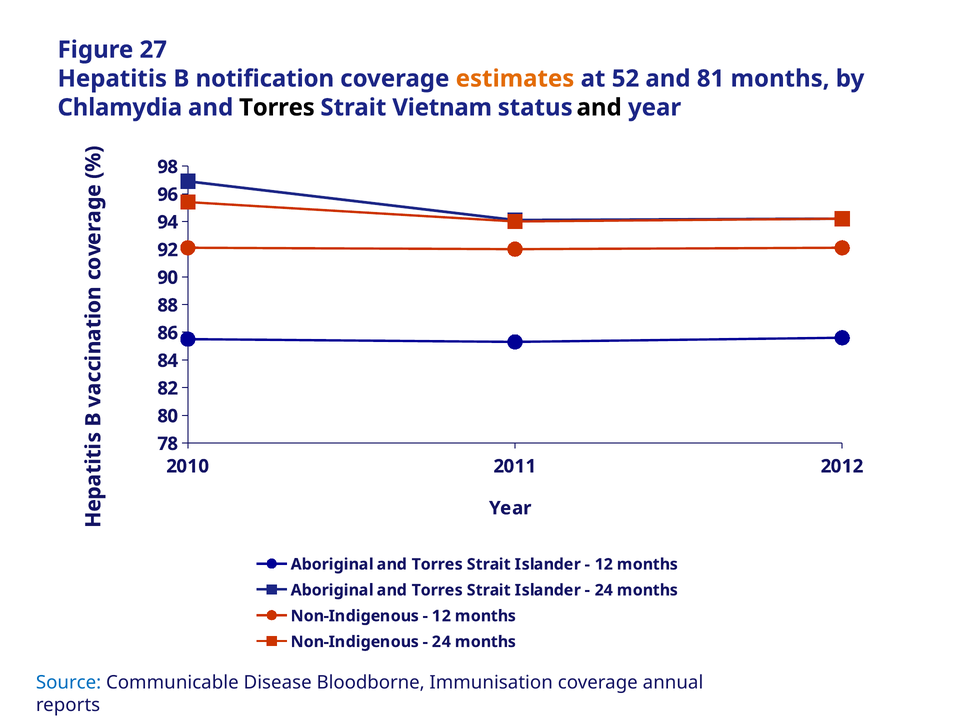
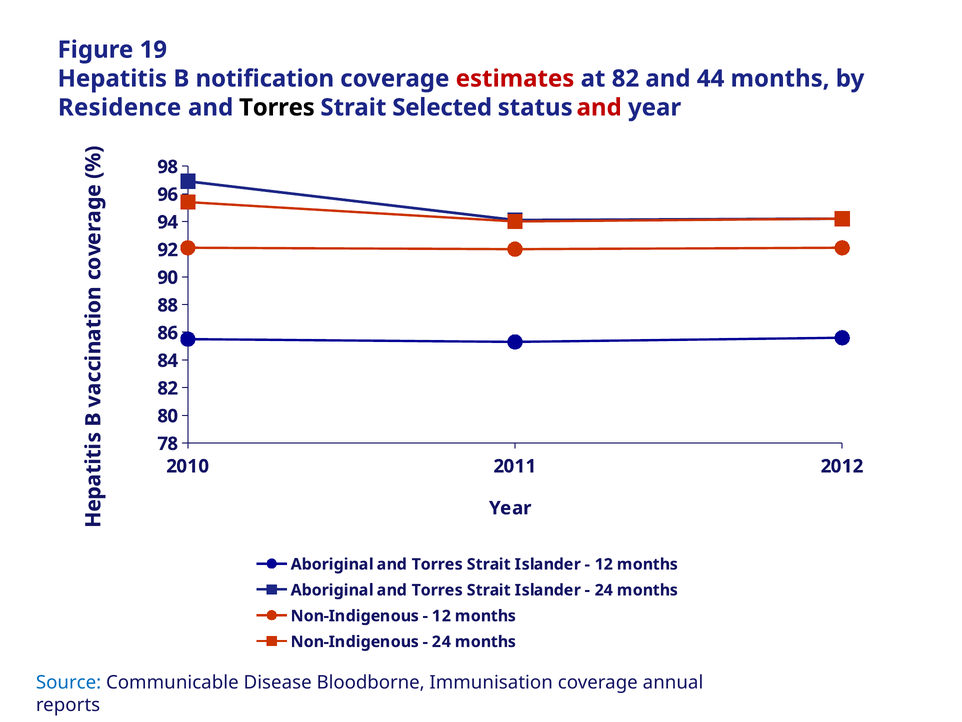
27: 27 -> 19
estimates colour: orange -> red
at 52: 52 -> 82
81: 81 -> 44
Chlamydia: Chlamydia -> Residence
Vietnam: Vietnam -> Selected
and at (599, 107) colour: black -> red
